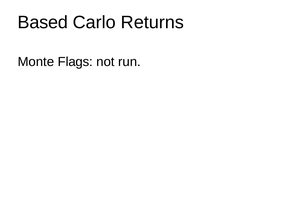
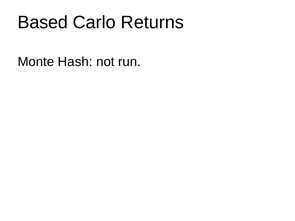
Flags: Flags -> Hash
